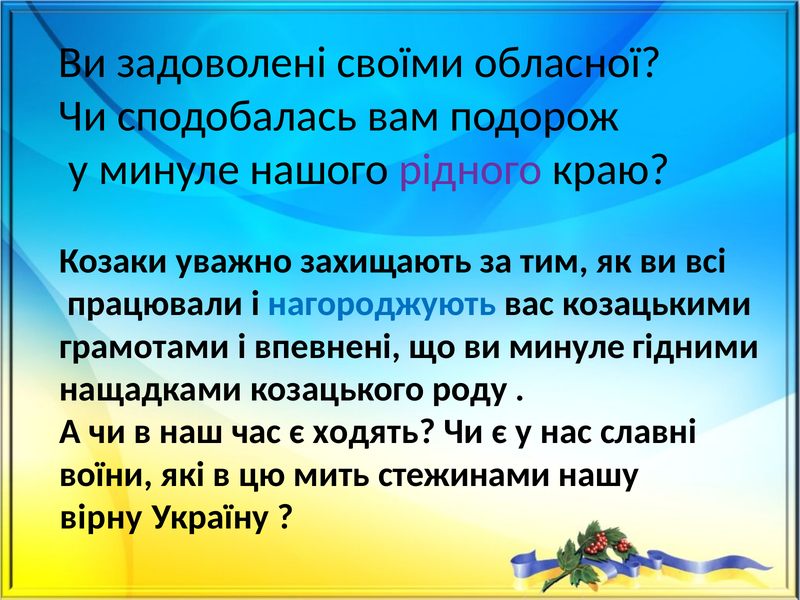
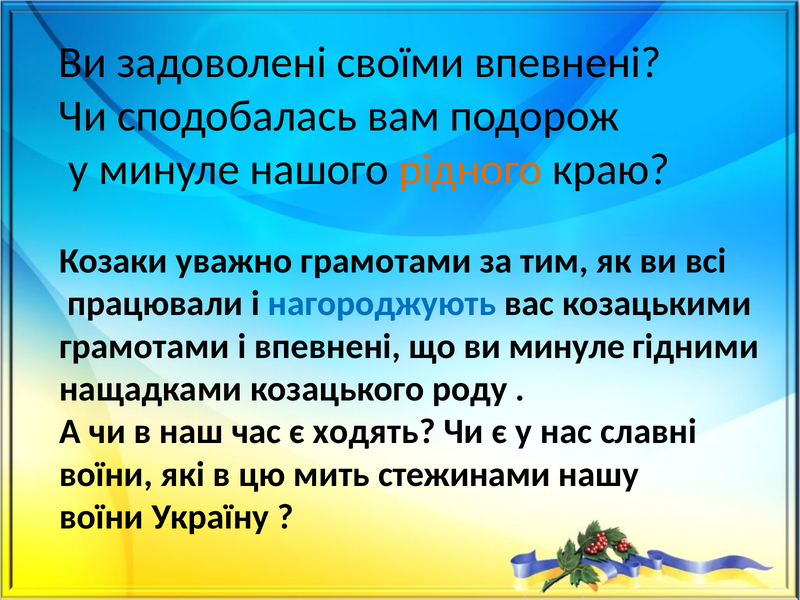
своїми обласної: обласної -> впевнені
рідного colour: purple -> orange
уважно захищають: захищають -> грамотами
вірну at (101, 517): вірну -> воїни
